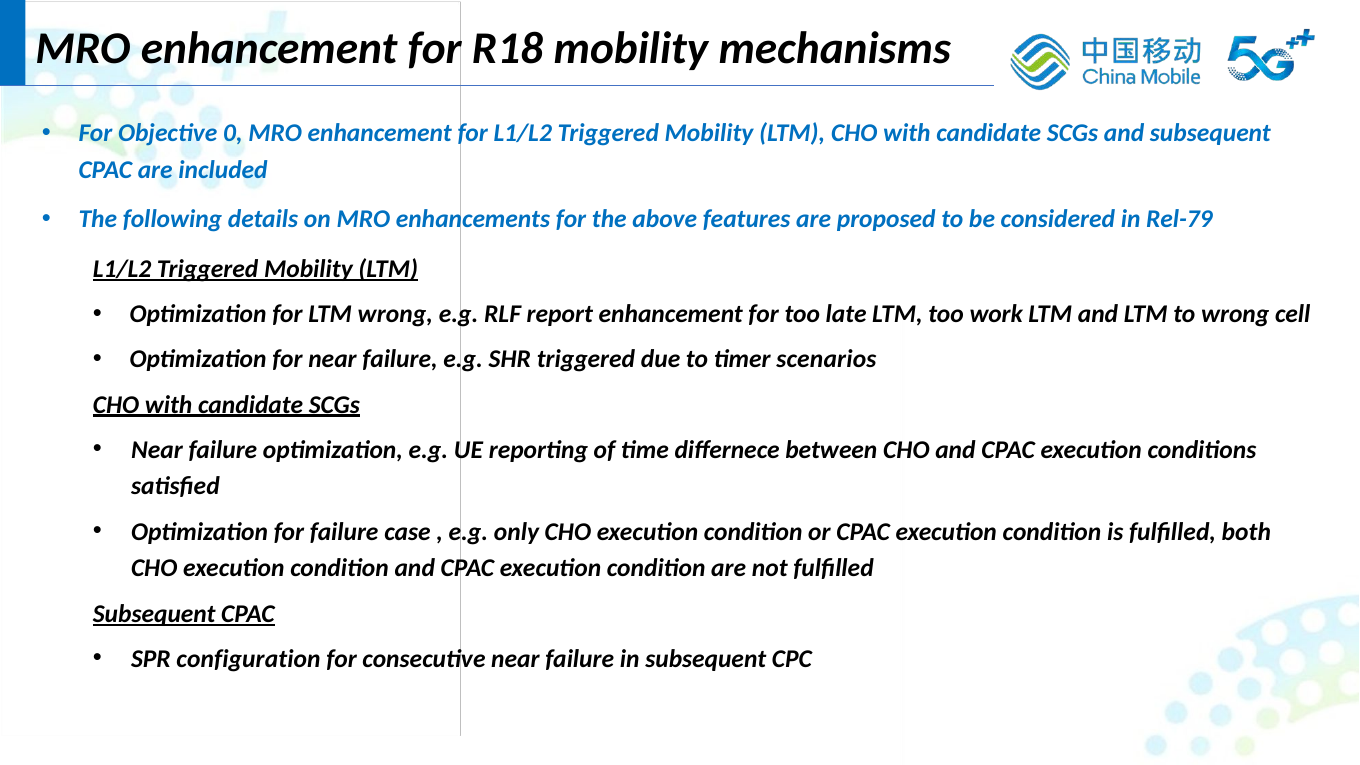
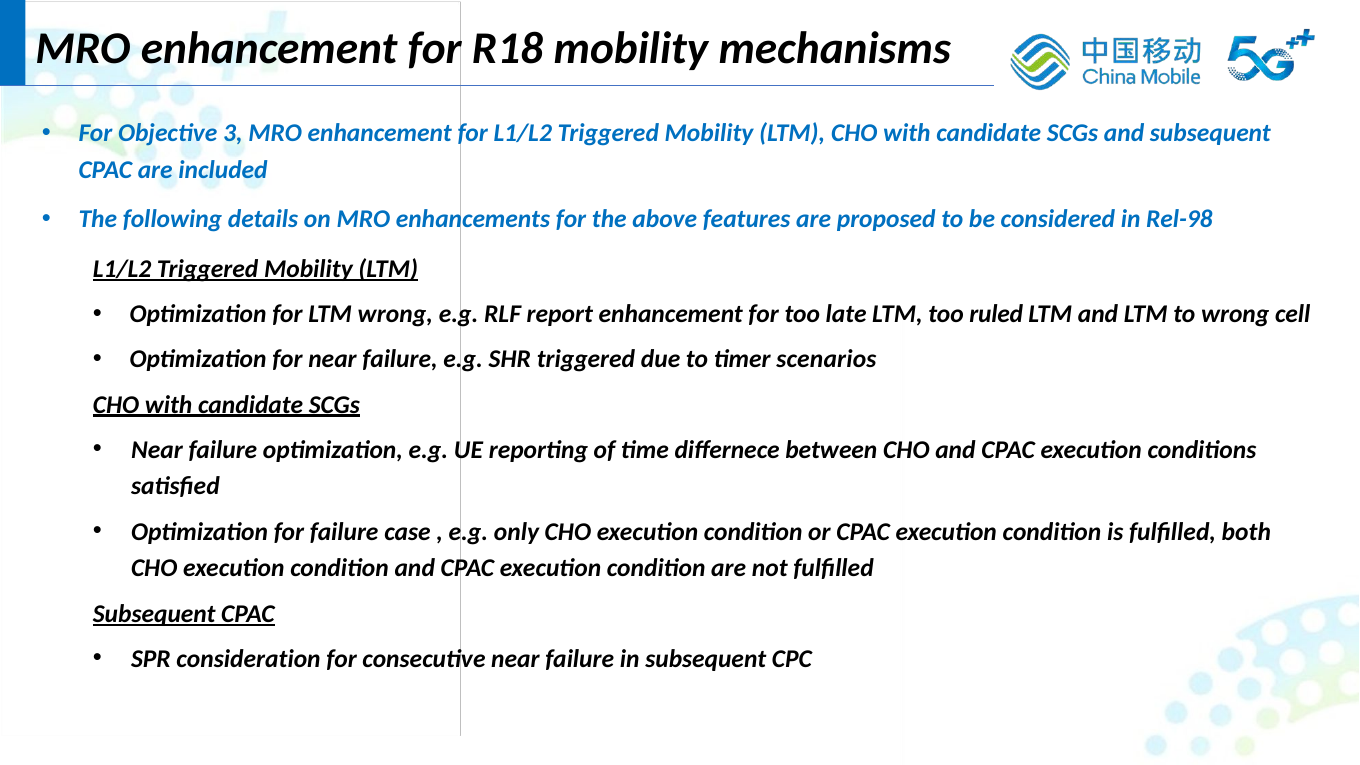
0: 0 -> 3
Rel-79: Rel-79 -> Rel-98
work: work -> ruled
configuration: configuration -> consideration
